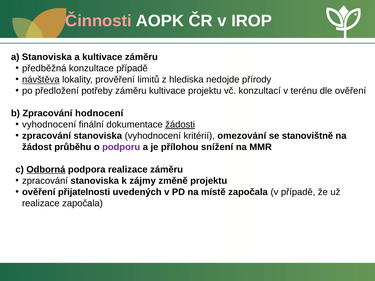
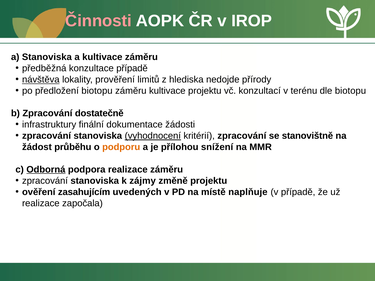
předložení potřeby: potřeby -> biotopu
dle ověření: ověření -> biotopu
hodnocení: hodnocení -> dostatečně
vyhodnocení at (49, 125): vyhodnocení -> infrastruktury
žádosti underline: present -> none
vyhodnocení at (153, 136) underline: none -> present
kritérií omezování: omezování -> zpracování
podporu colour: purple -> orange
přijatelnosti: přijatelnosti -> zasahujícím
místě započala: započala -> naplňuje
